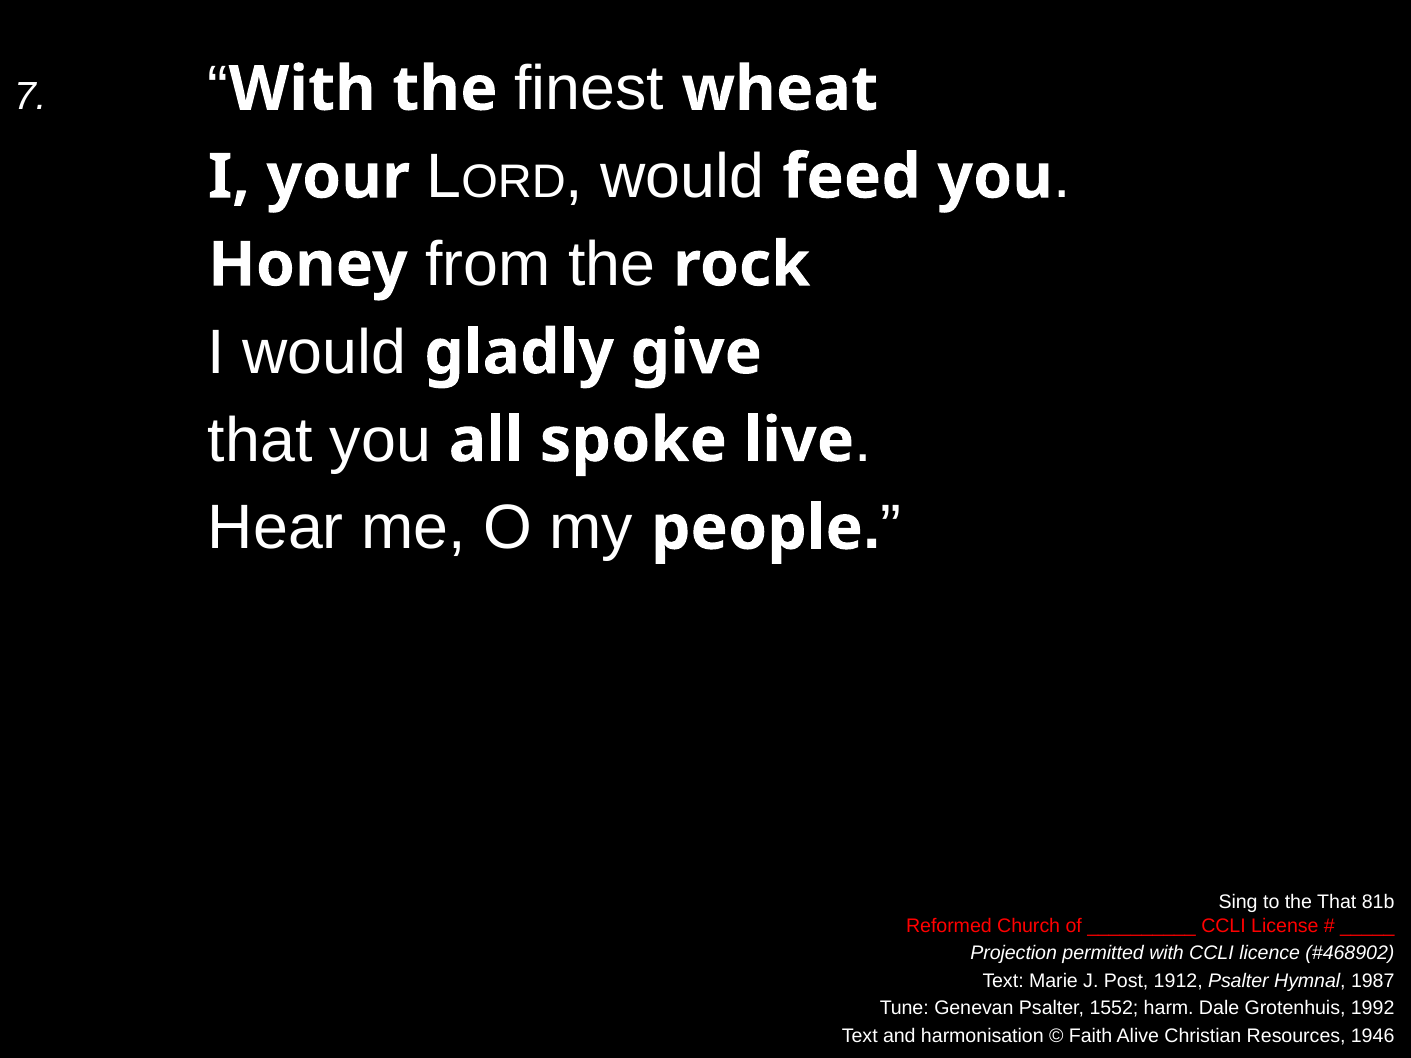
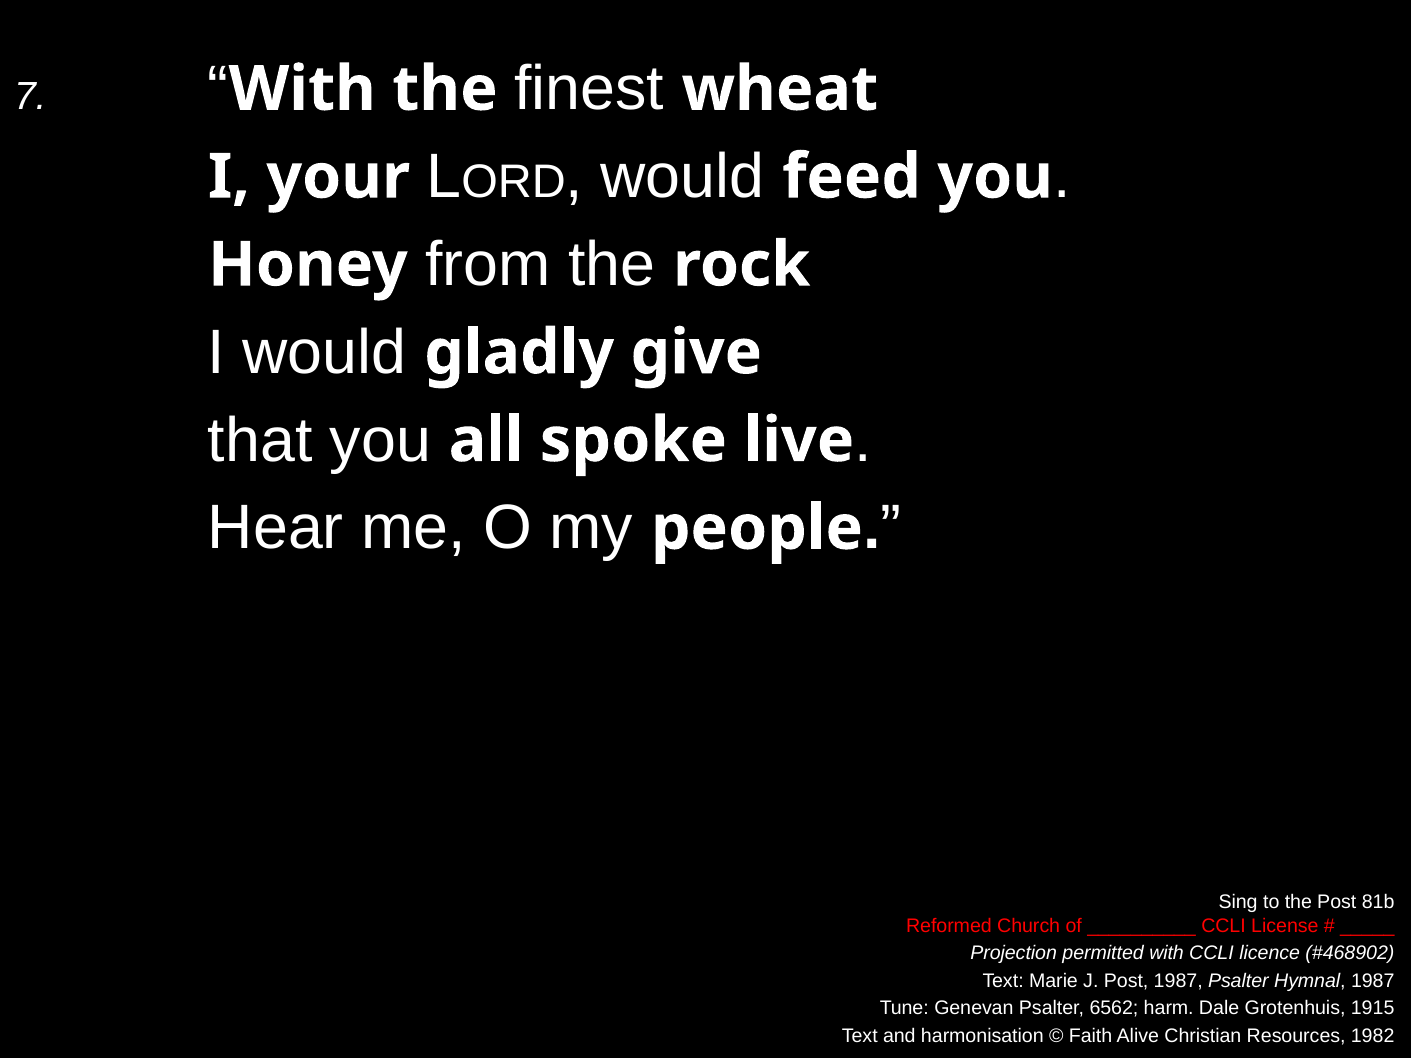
the That: That -> Post
Post 1912: 1912 -> 1987
1552: 1552 -> 6562
1992: 1992 -> 1915
1946: 1946 -> 1982
